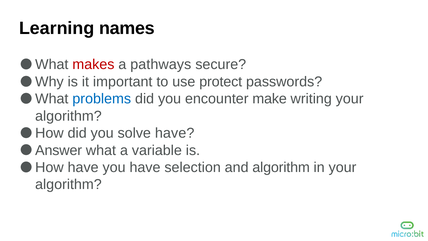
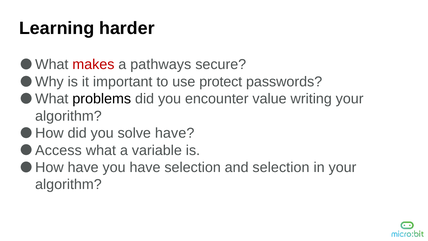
names: names -> harder
problems colour: blue -> black
make: make -> value
Answer: Answer -> Access
and algorithm: algorithm -> selection
